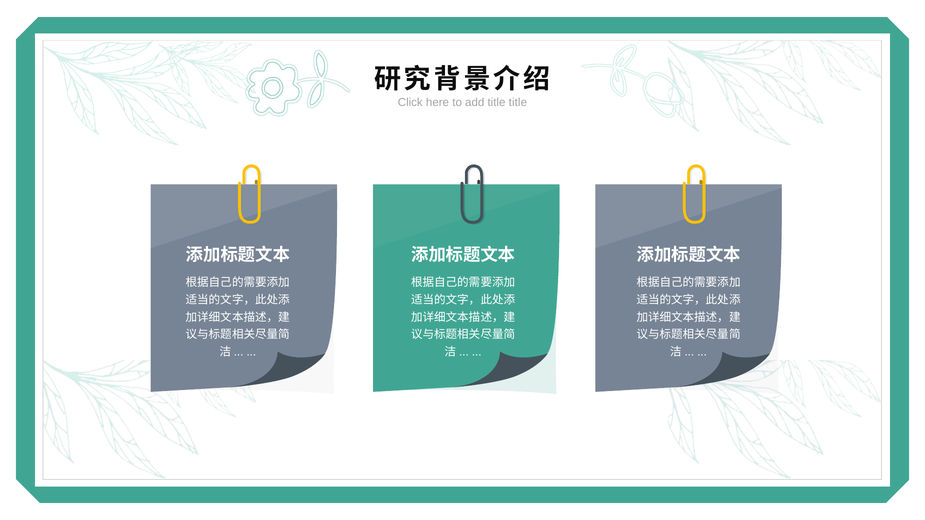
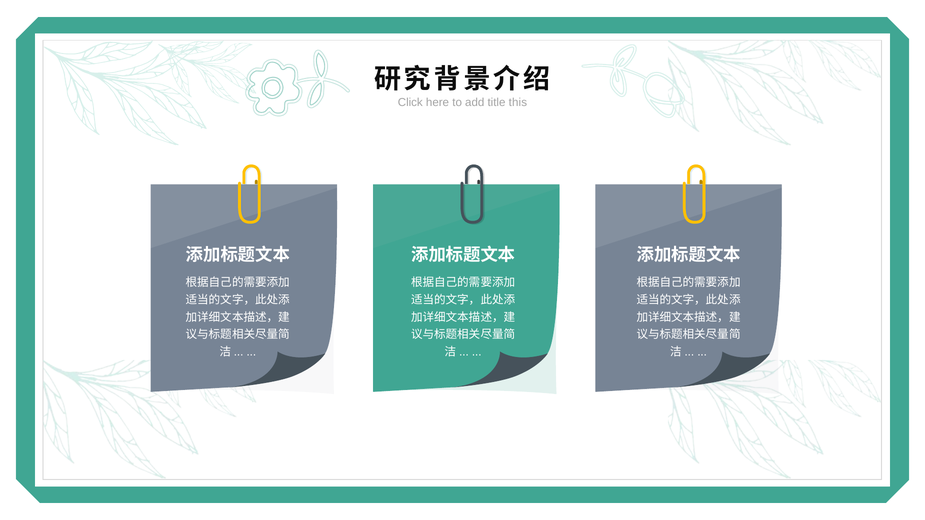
title title: title -> this
